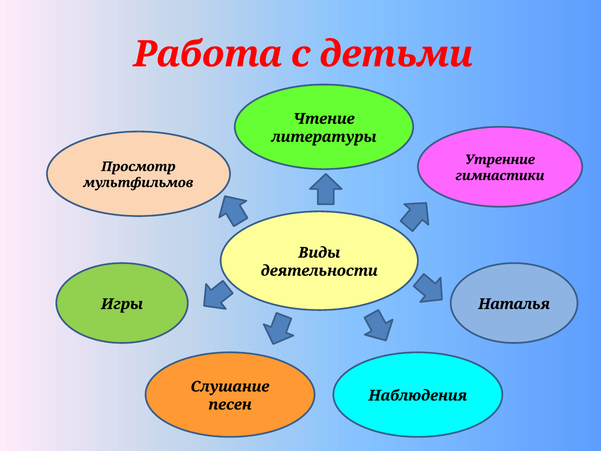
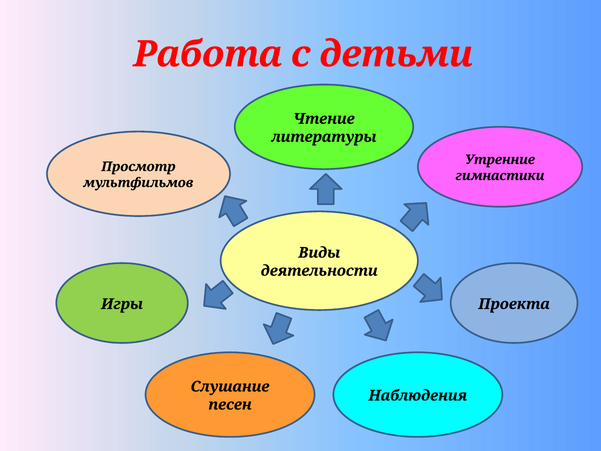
Наталья: Наталья -> Проекта
